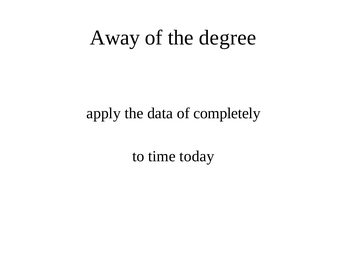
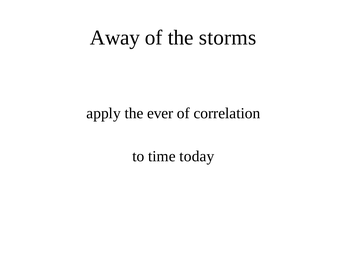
degree: degree -> storms
data: data -> ever
completely: completely -> correlation
